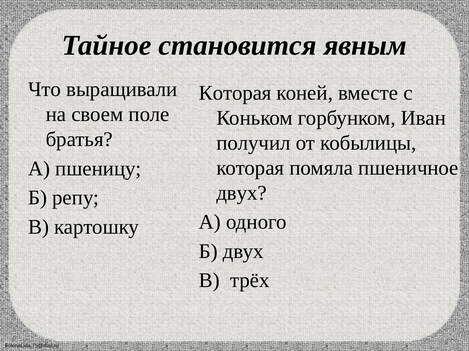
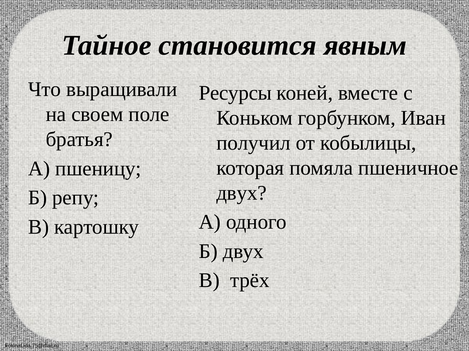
Которая at (235, 93): Которая -> Ресурсы
